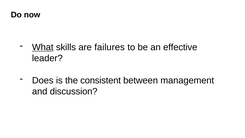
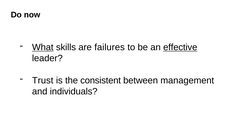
effective underline: none -> present
Does: Does -> Trust
discussion: discussion -> individuals
